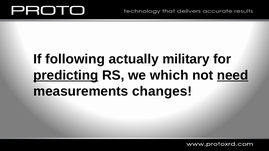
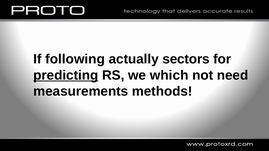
military: military -> sectors
need underline: present -> none
changes: changes -> methods
